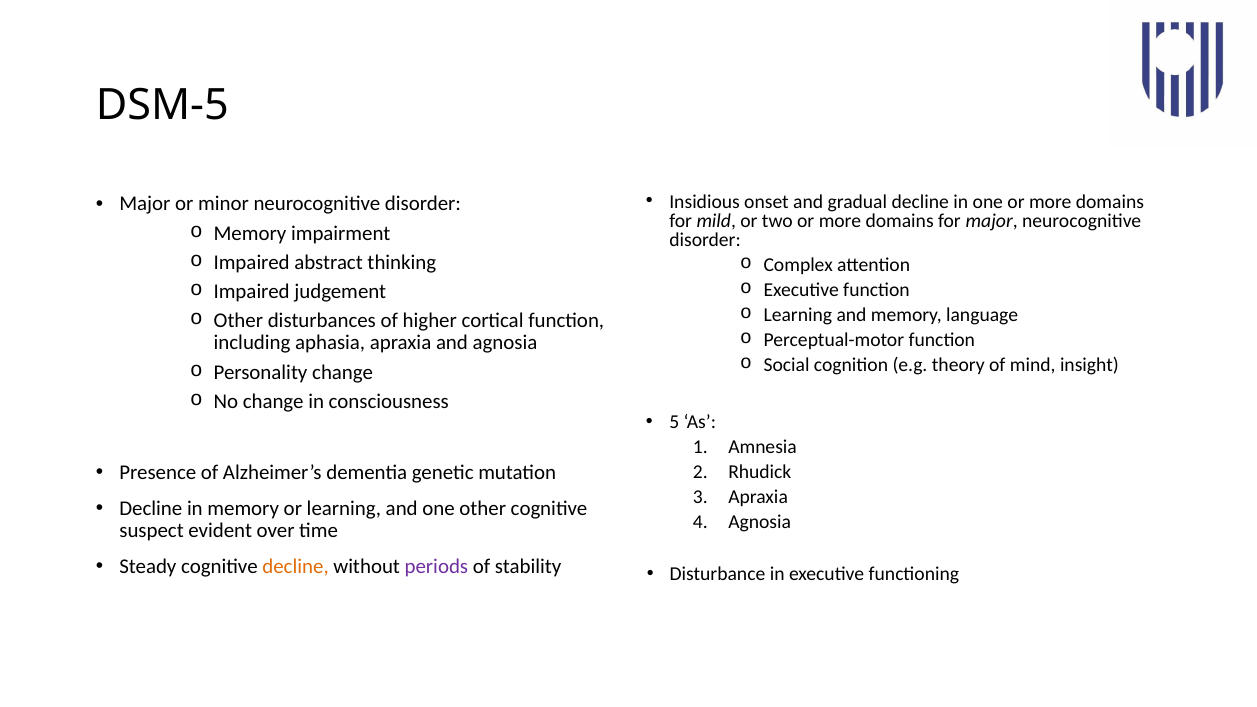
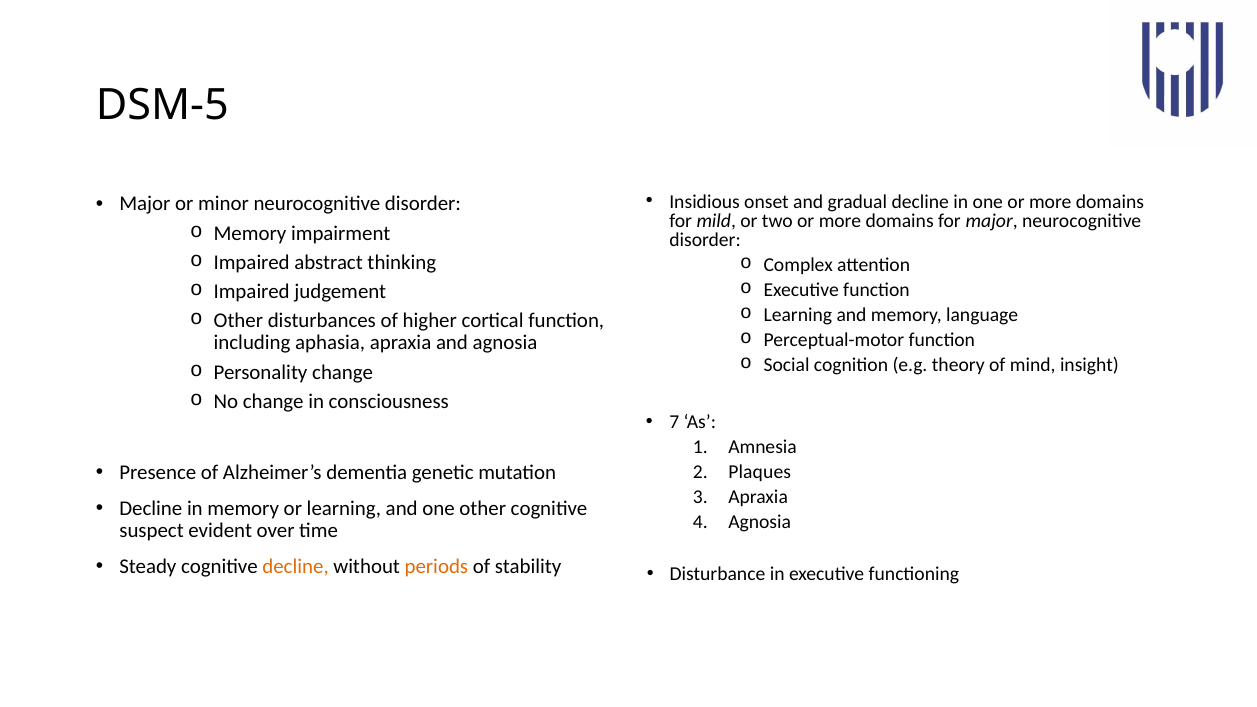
5: 5 -> 7
Rhudick: Rhudick -> Plaques
periods colour: purple -> orange
